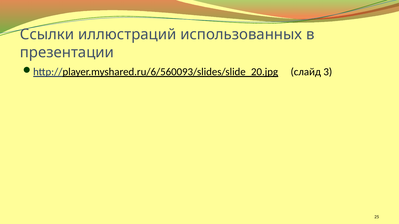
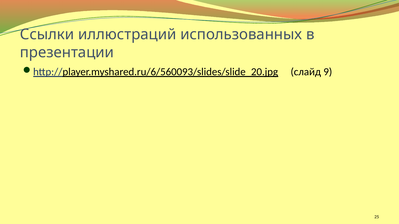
3: 3 -> 9
